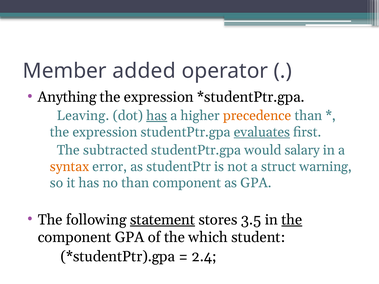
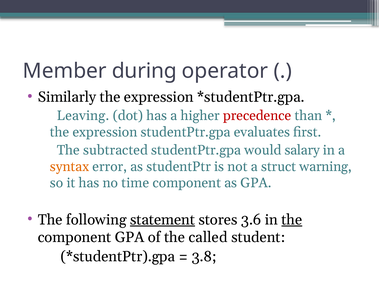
added: added -> during
Anything: Anything -> Similarly
has at (157, 116) underline: present -> none
precedence colour: orange -> red
evaluates underline: present -> none
no than: than -> time
3.5: 3.5 -> 3.6
which: which -> called
2.4: 2.4 -> 3.8
